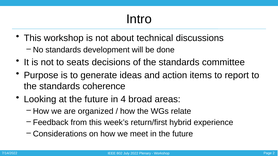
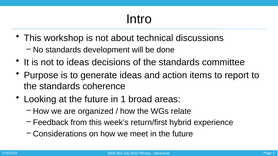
to seats: seats -> ideas
4: 4 -> 1
